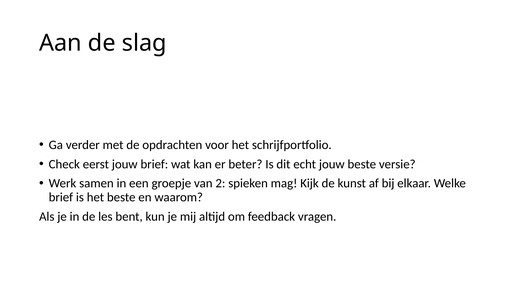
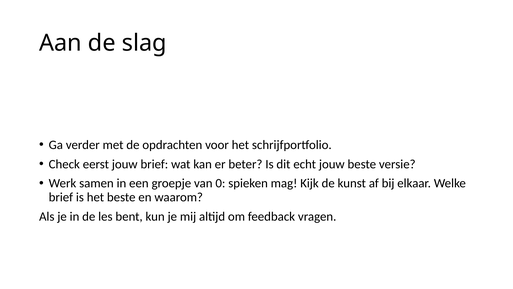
2: 2 -> 0
